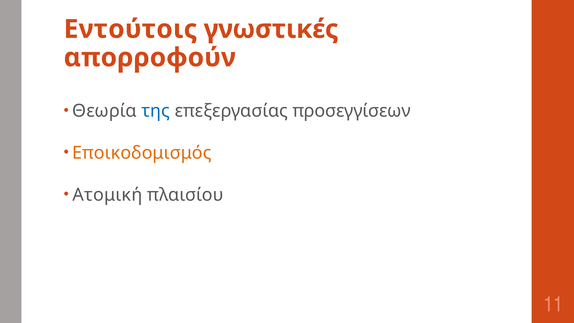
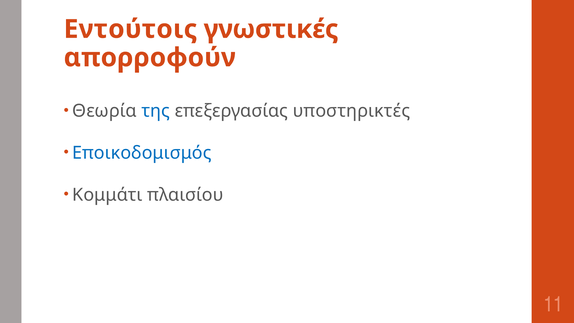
προσεγγίσεων: προσεγγίσεων -> υποστηρικτές
Εποικοδομισμός colour: orange -> blue
Ατομική: Ατομική -> Κομμάτι
